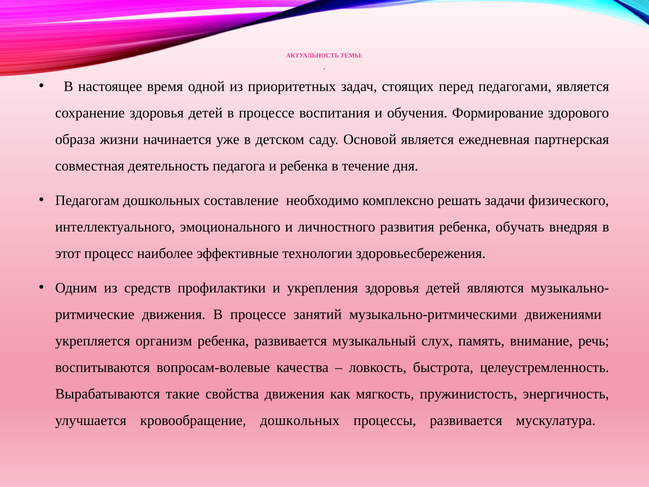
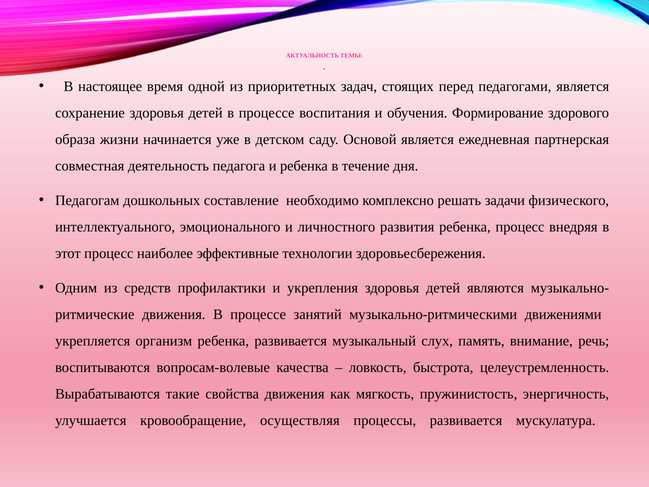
ребенка обучать: обучать -> процесс
кровообращение дошкольных: дошкольных -> осуществляя
